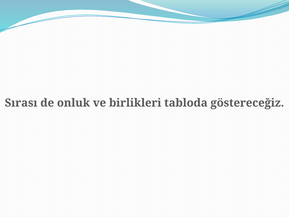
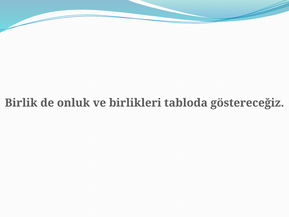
Sırası: Sırası -> Birlik
